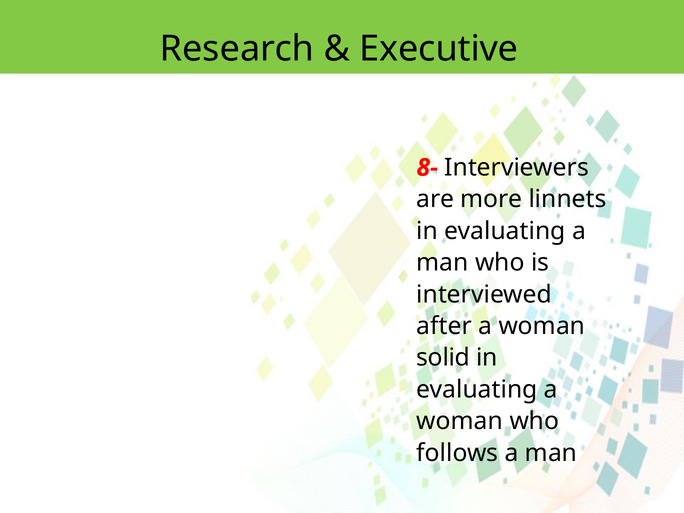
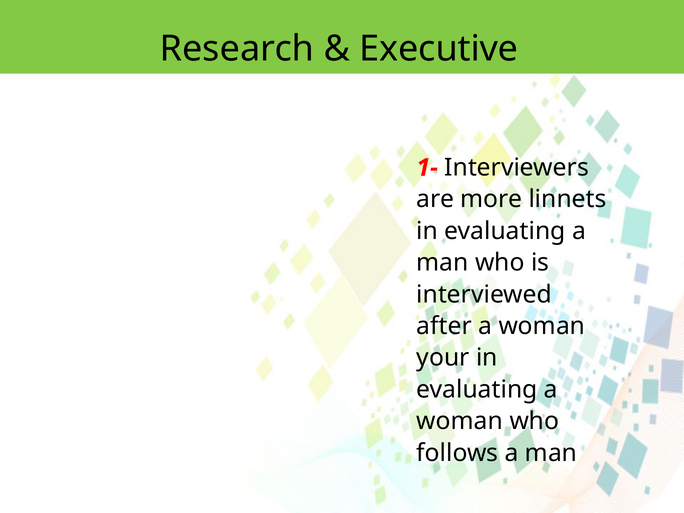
8-: 8- -> 1-
solid: solid -> your
